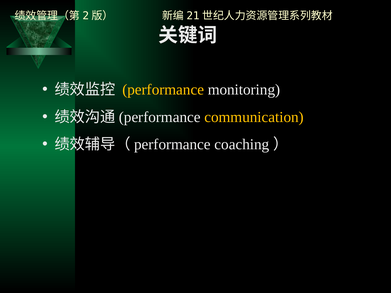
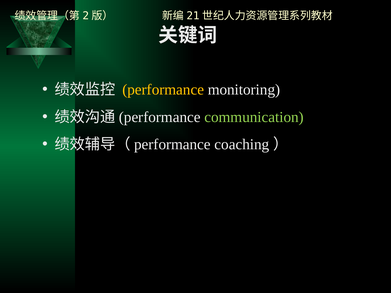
communication colour: yellow -> light green
